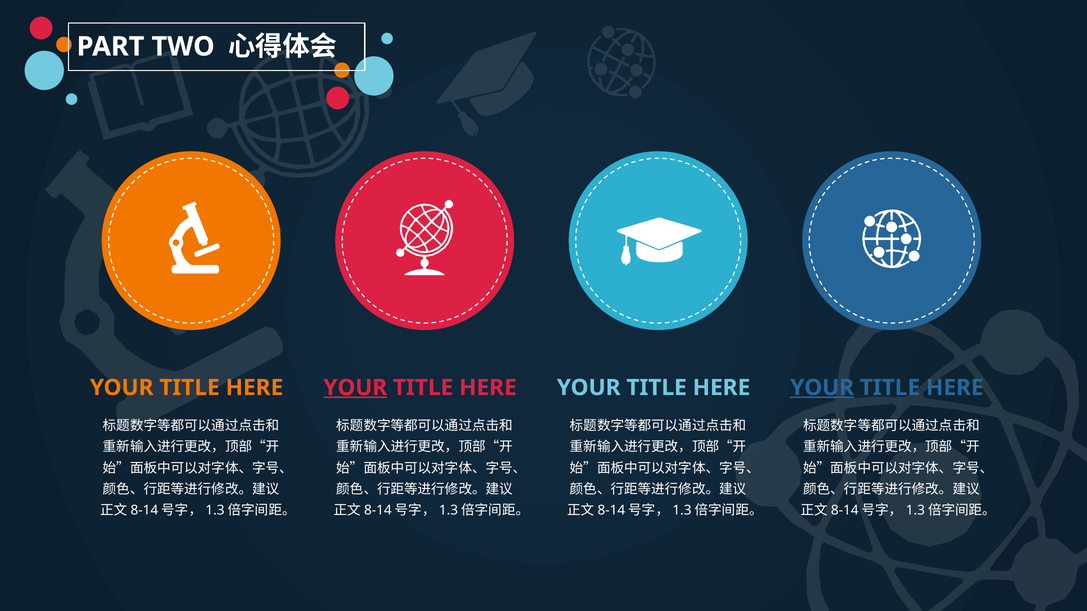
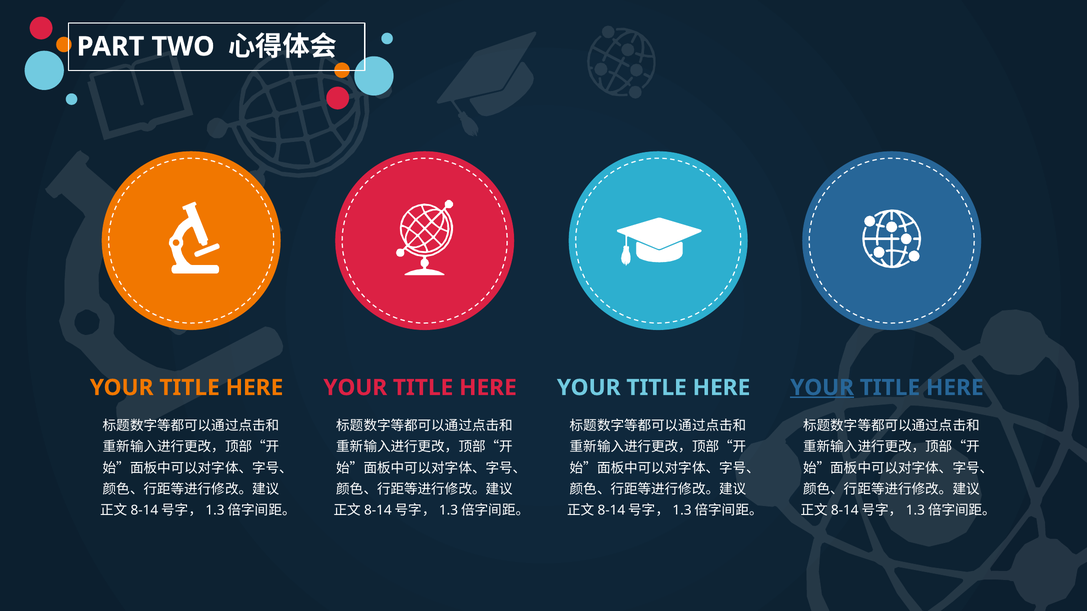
YOUR at (355, 388) underline: present -> none
